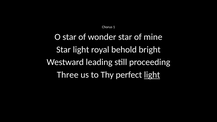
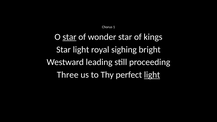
star at (69, 37) underline: none -> present
mine: mine -> kings
behold: behold -> sighing
